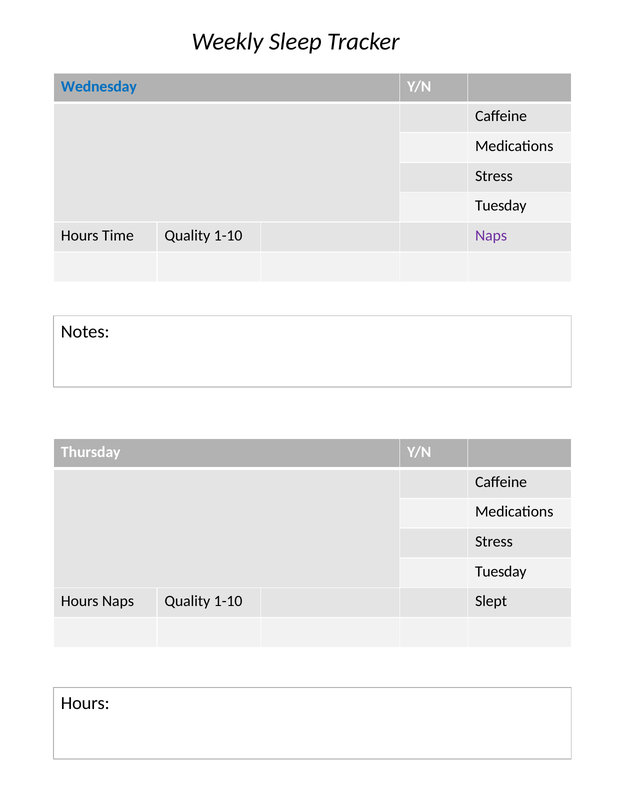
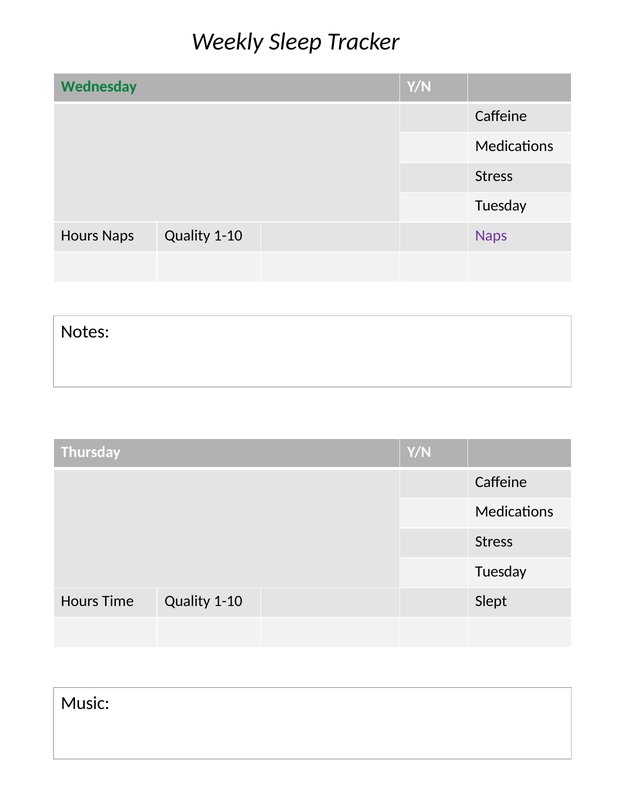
Wednesday colour: blue -> green
Hours Time: Time -> Naps
Hours Naps: Naps -> Time
Hours at (85, 703): Hours -> Music
